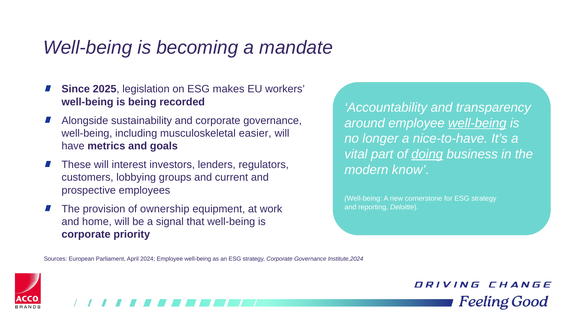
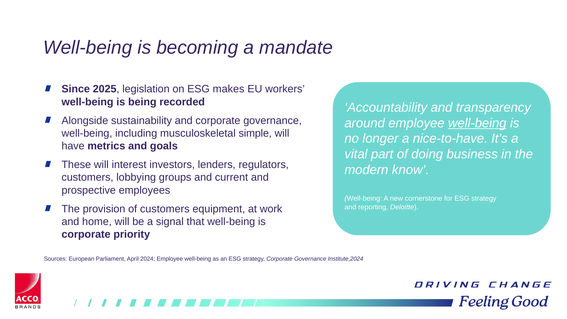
easier: easier -> simple
doing underline: present -> none
of ownership: ownership -> customers
